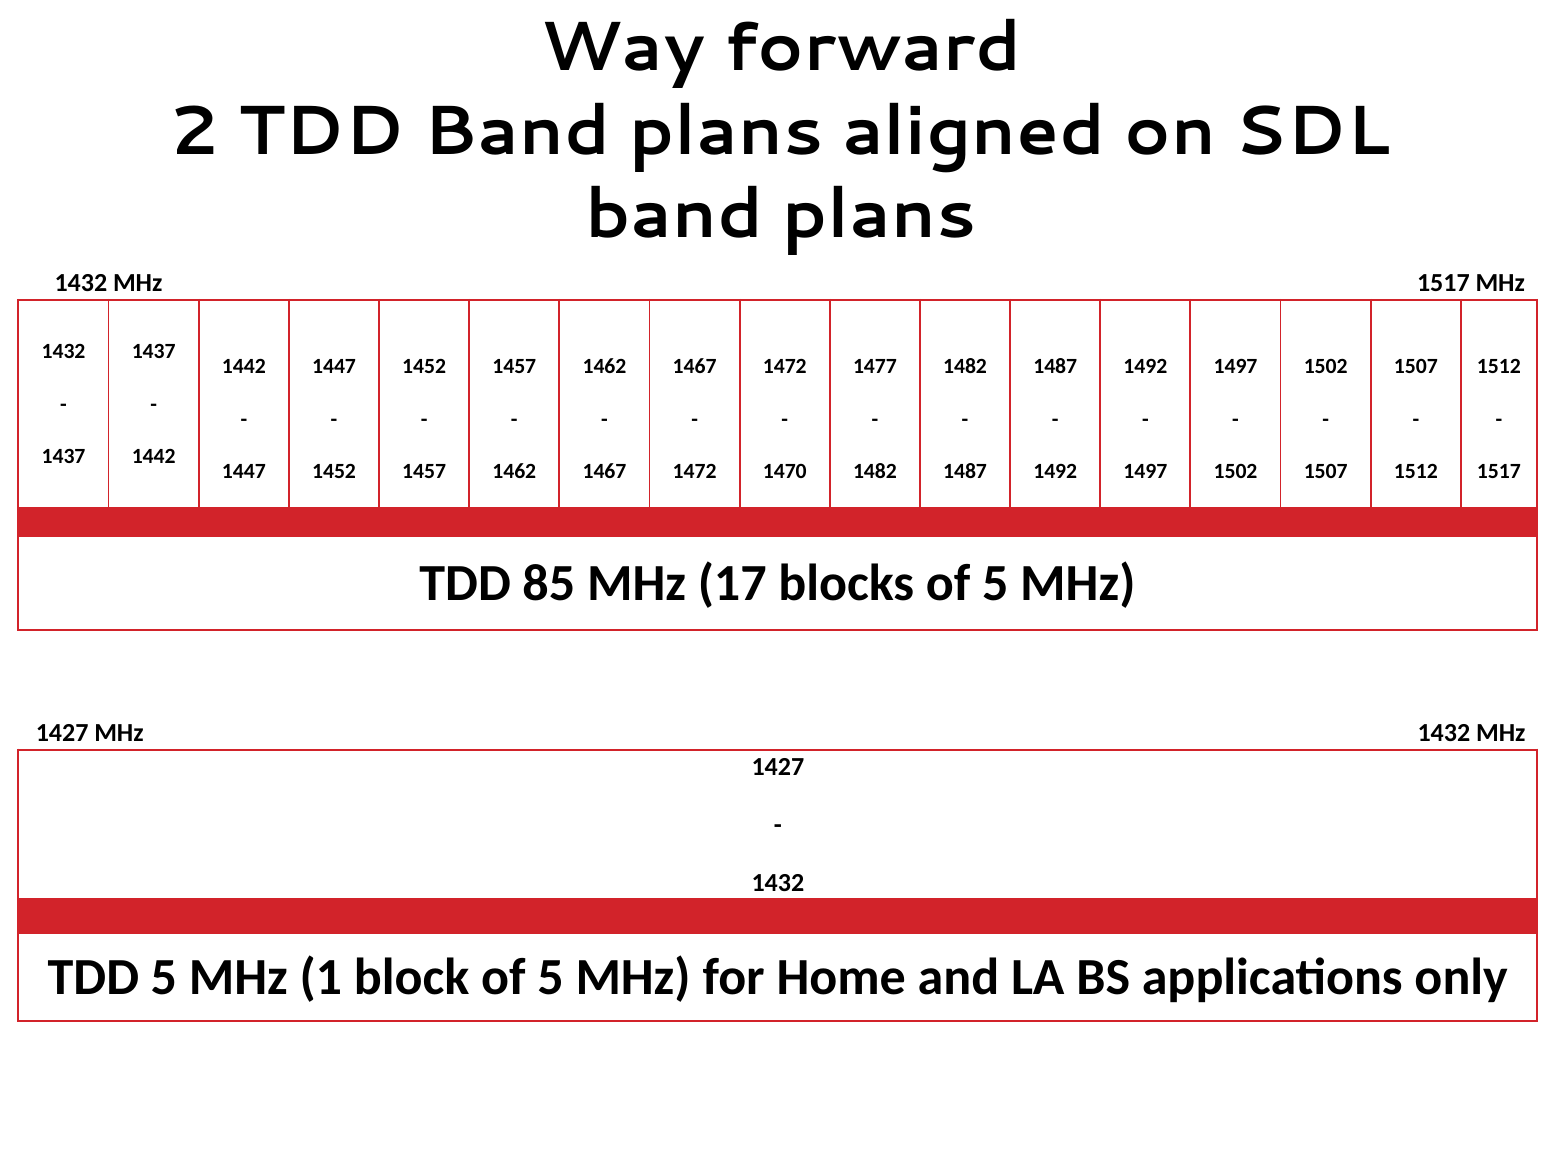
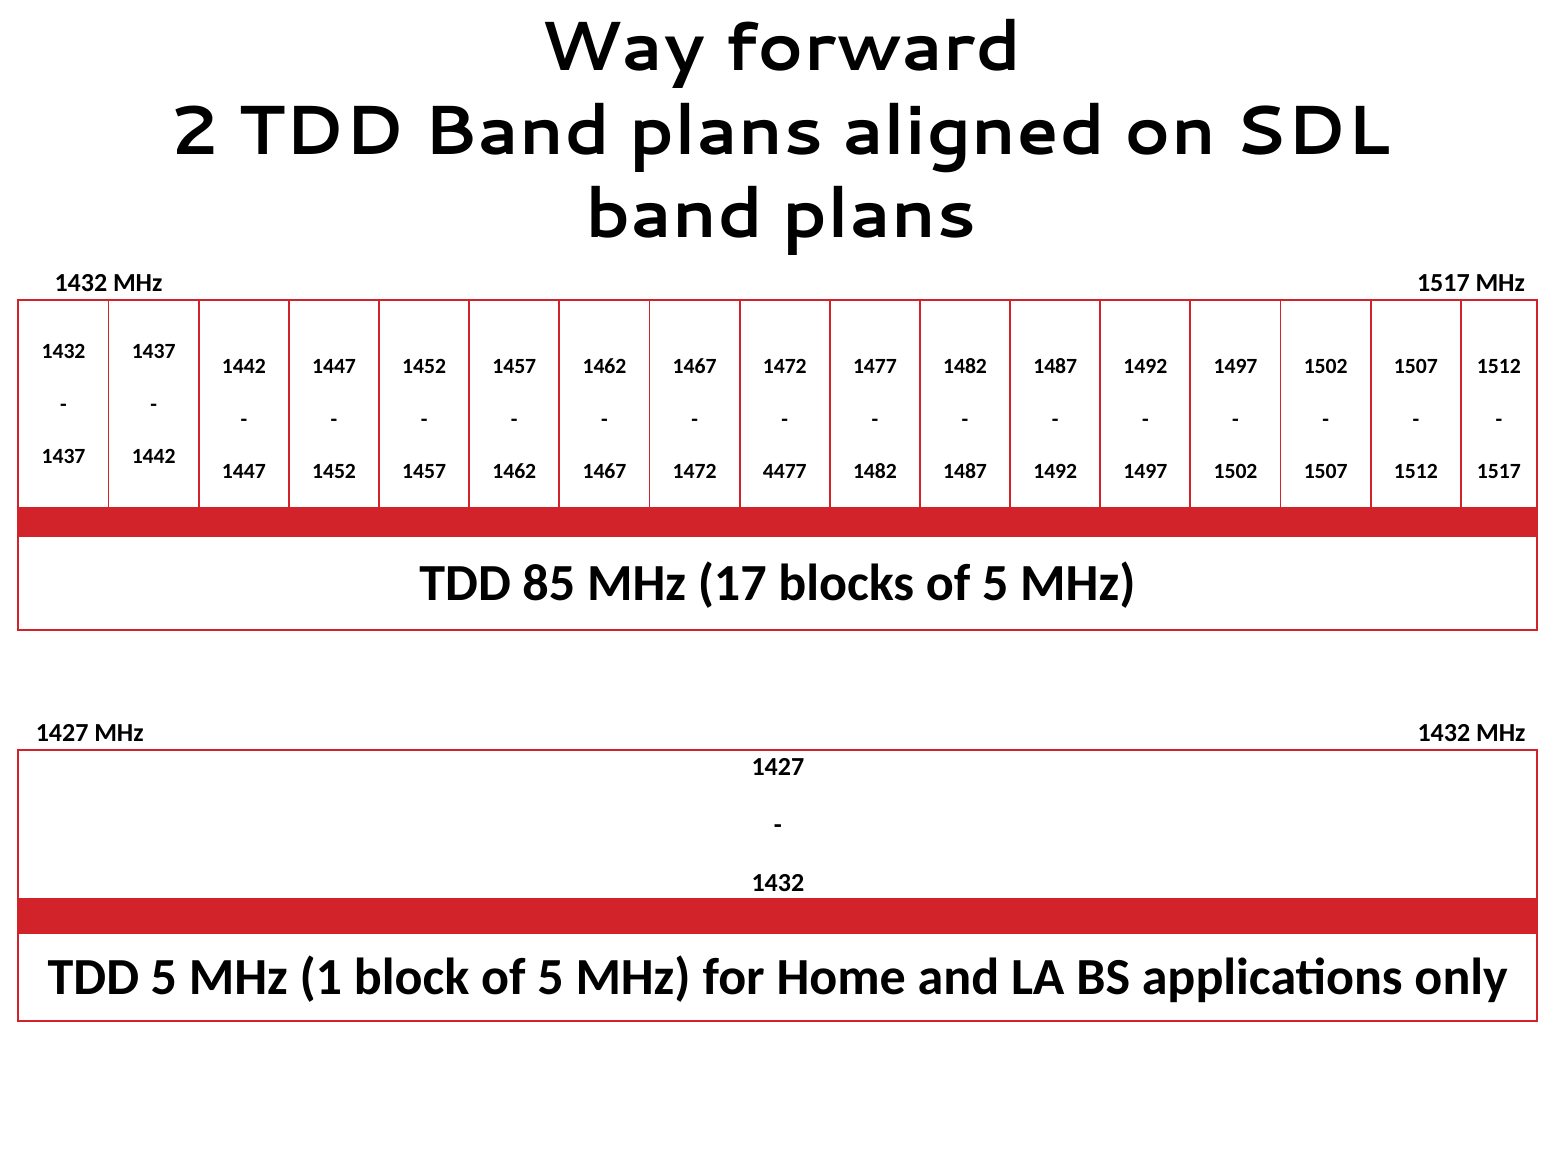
1470: 1470 -> 4477
